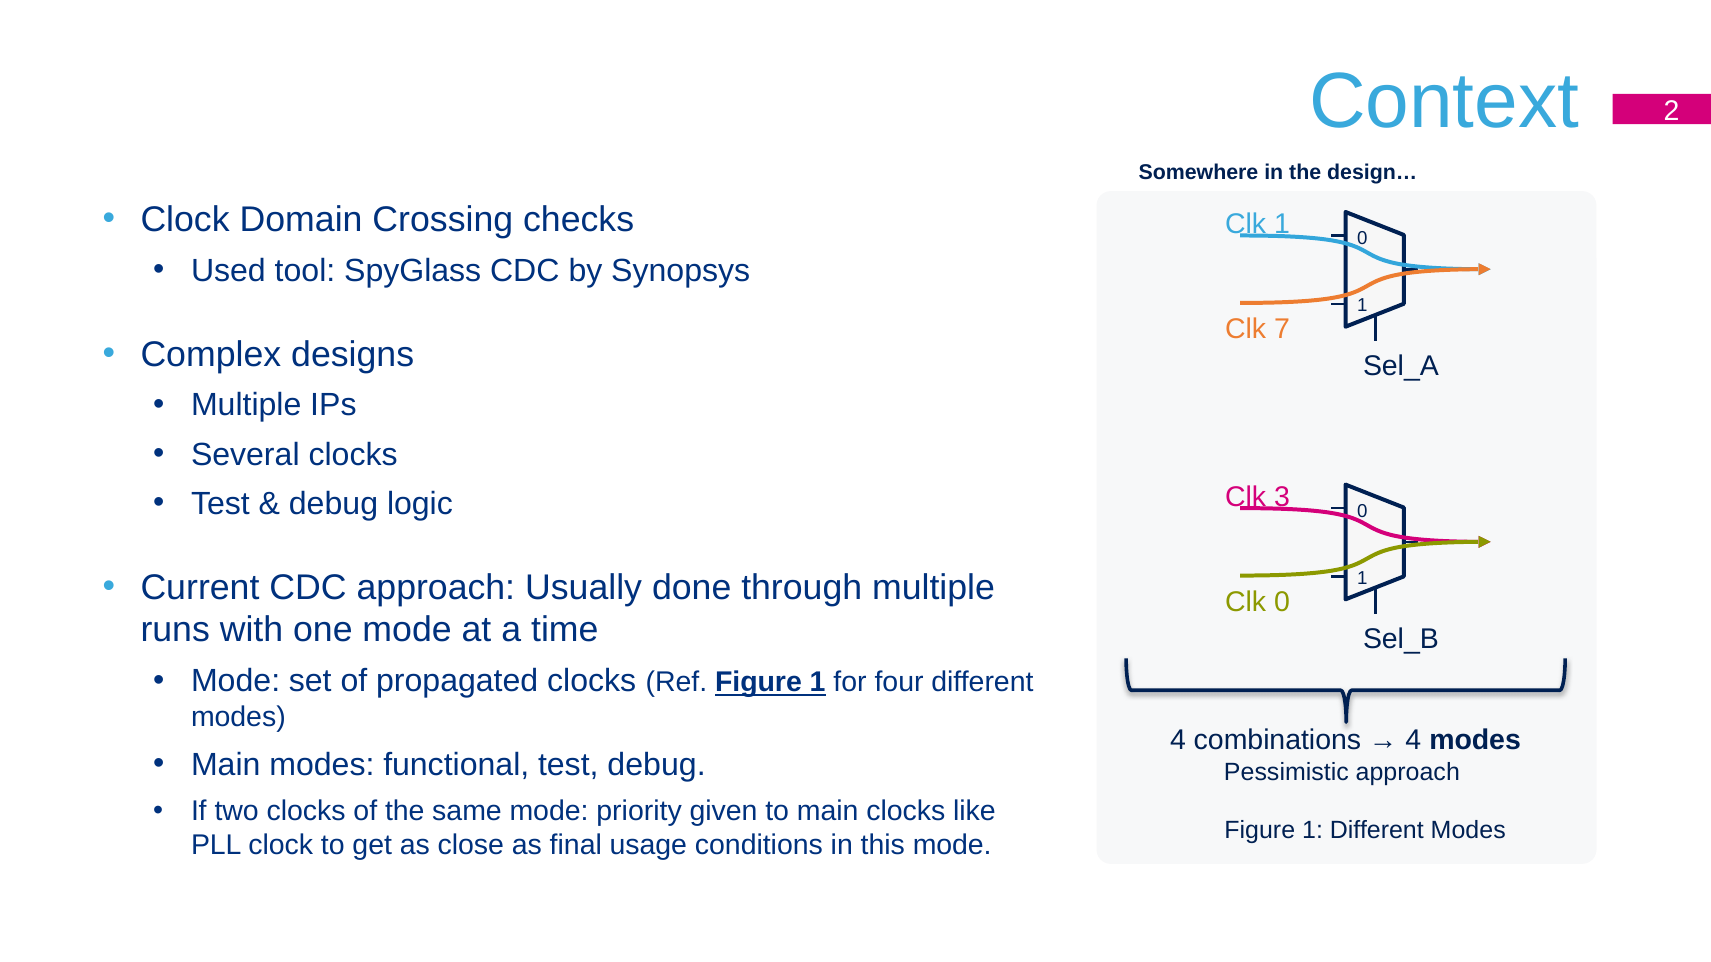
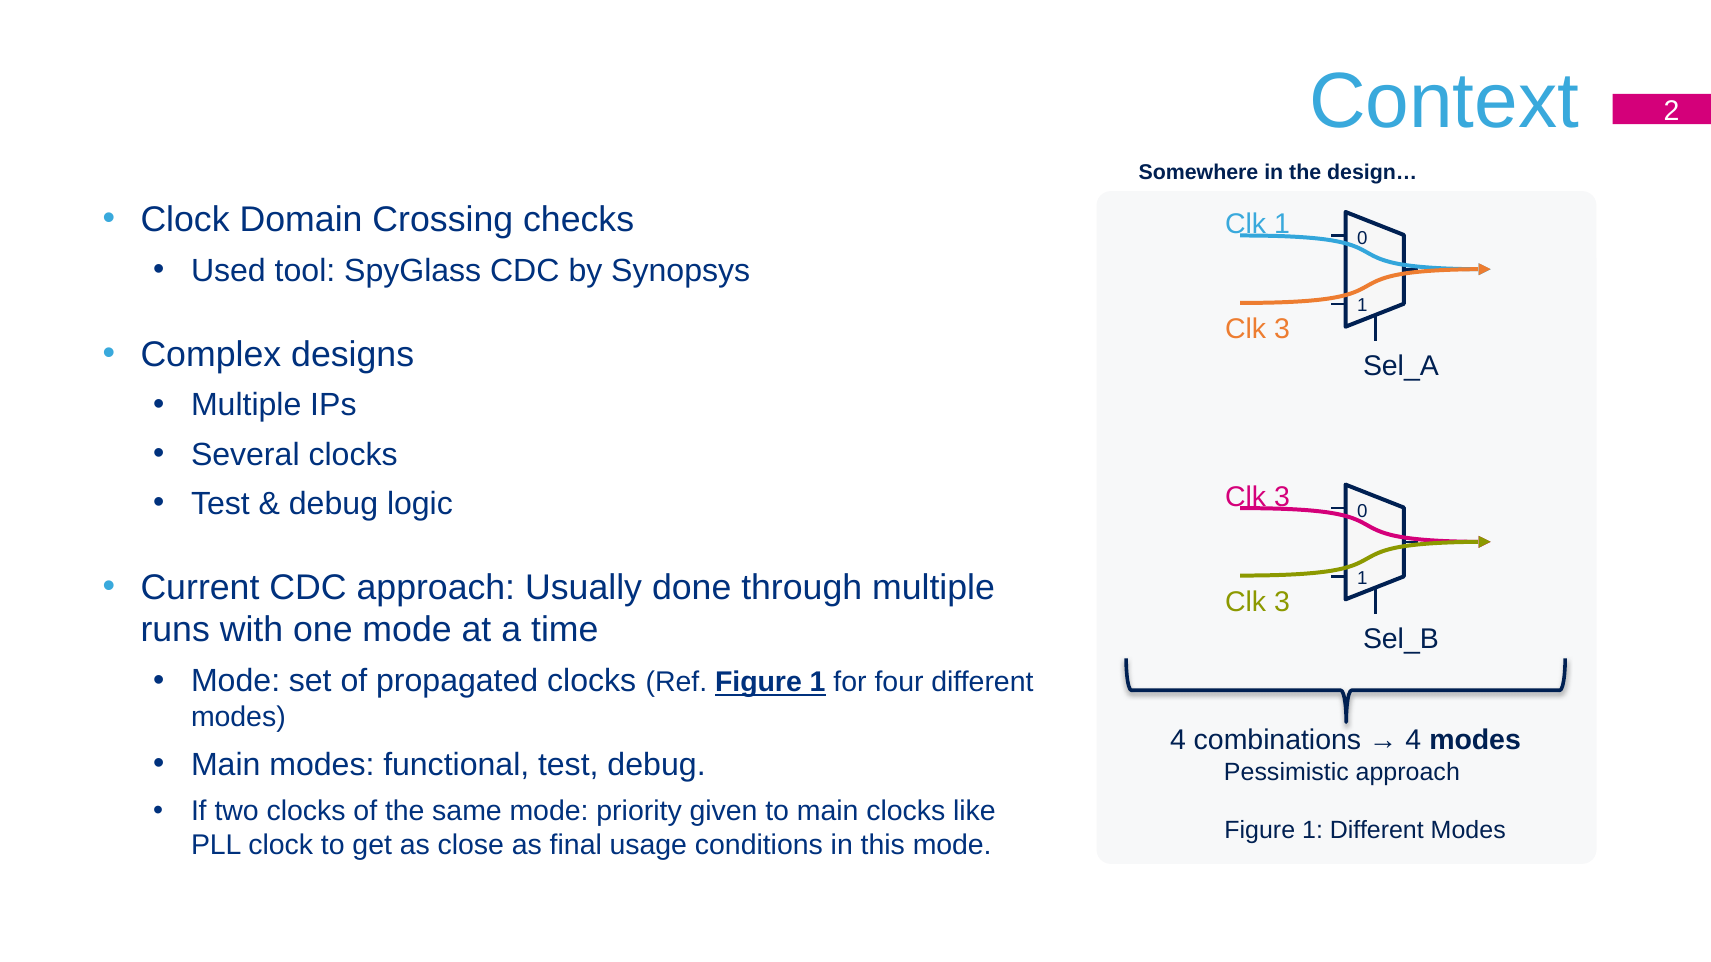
7 at (1282, 329): 7 -> 3
0 at (1282, 602): 0 -> 3
